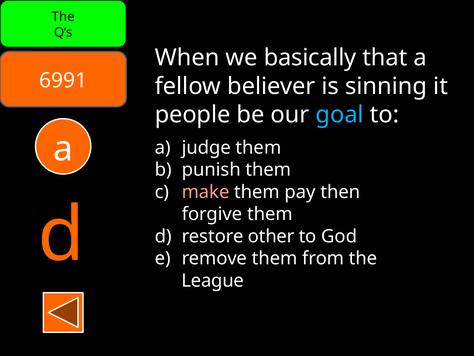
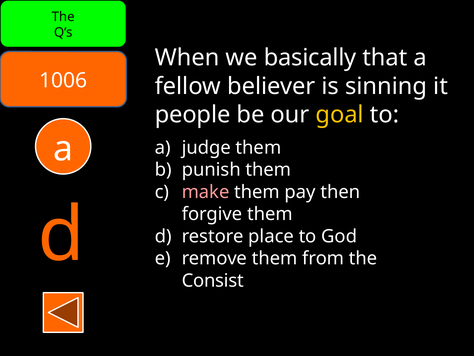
6991: 6991 -> 1006
goal colour: light blue -> yellow
other: other -> place
League: League -> Consist
